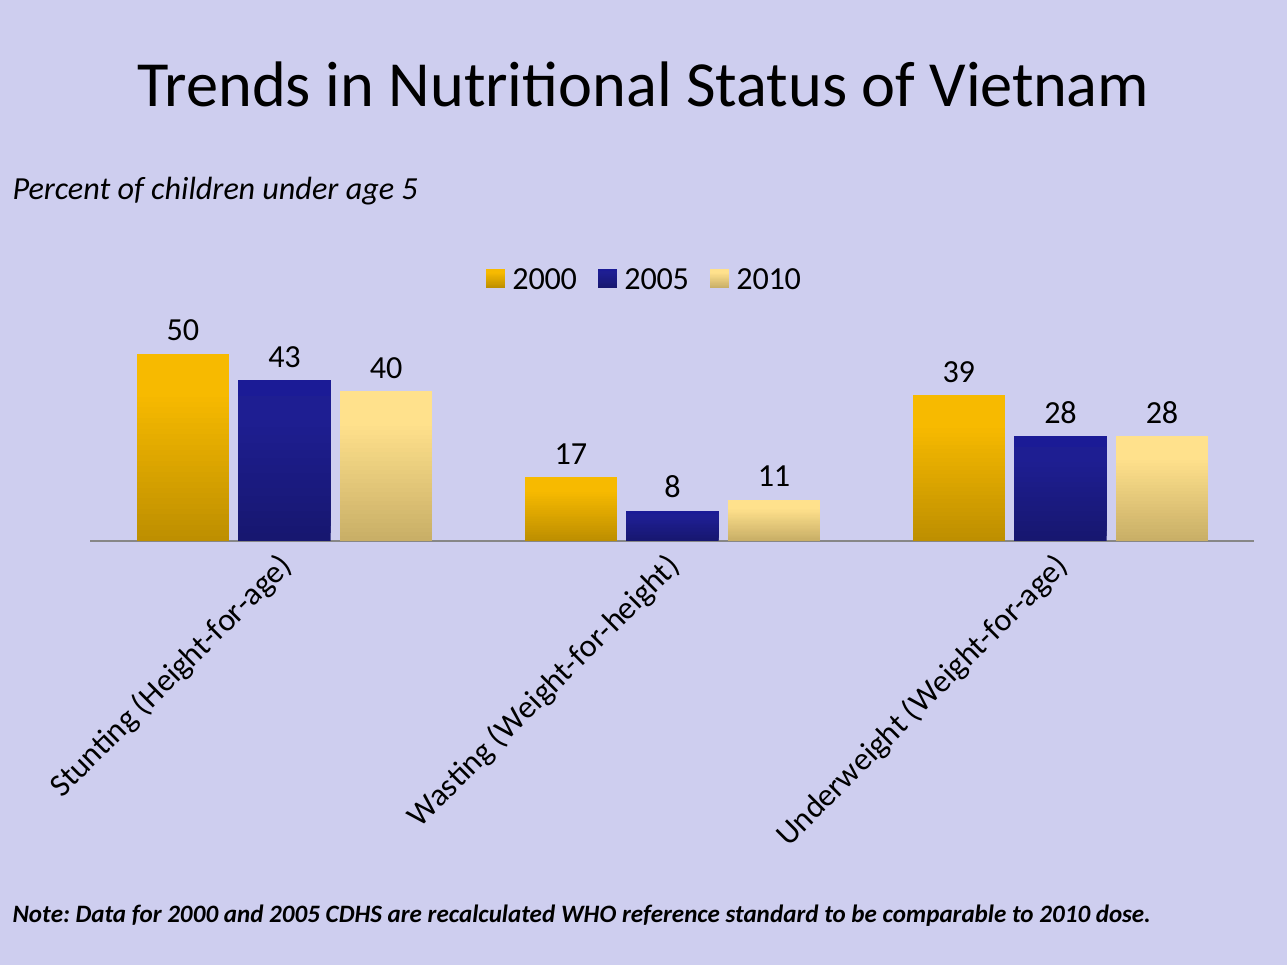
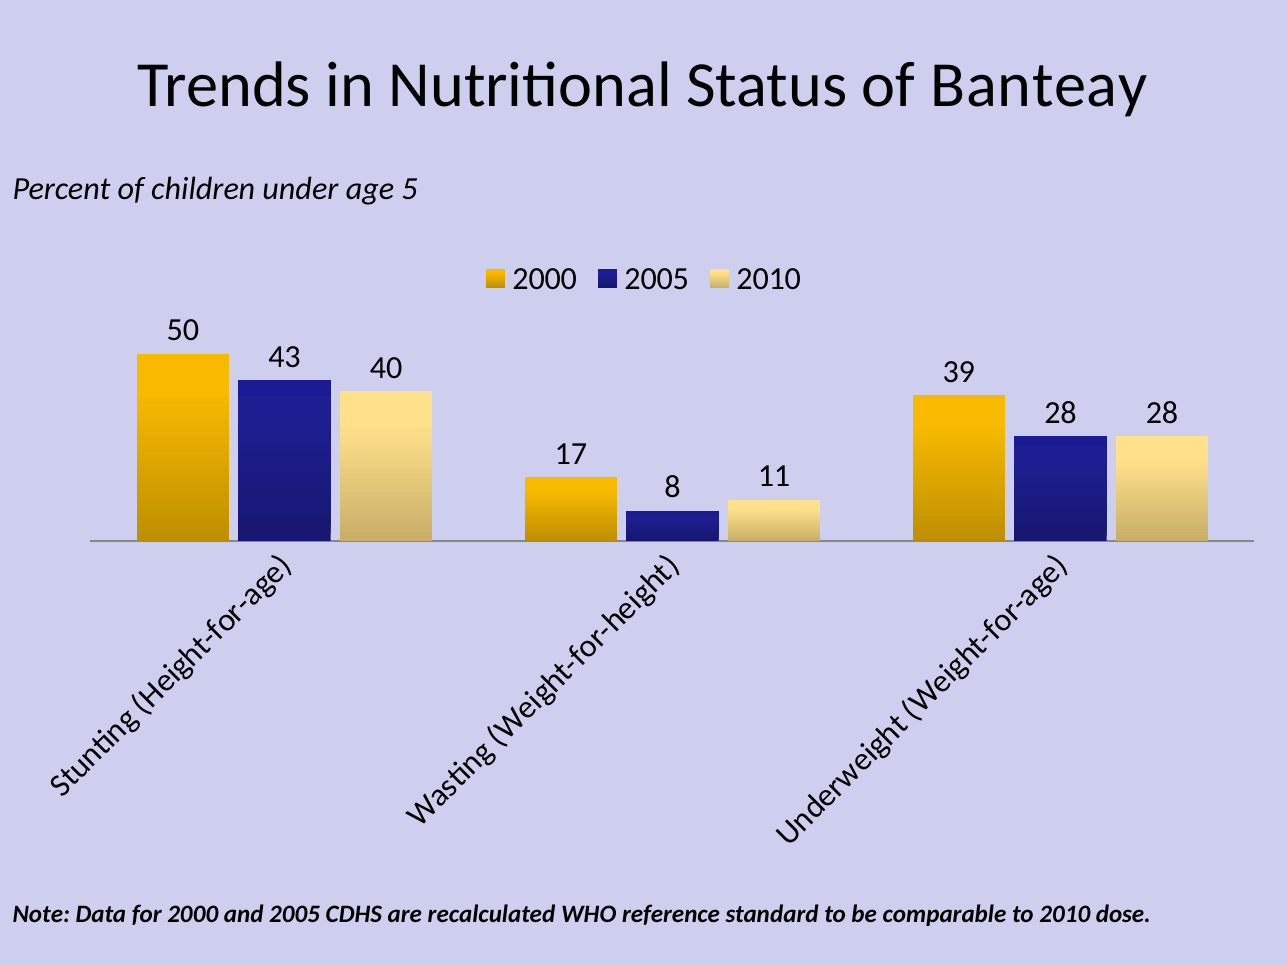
Vietnam: Vietnam -> Banteay
